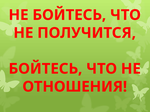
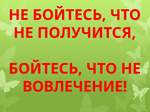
ОТНОШЕНИЯ: ОТНОШЕНИЯ -> ВОВЛЕЧЕНИЕ
